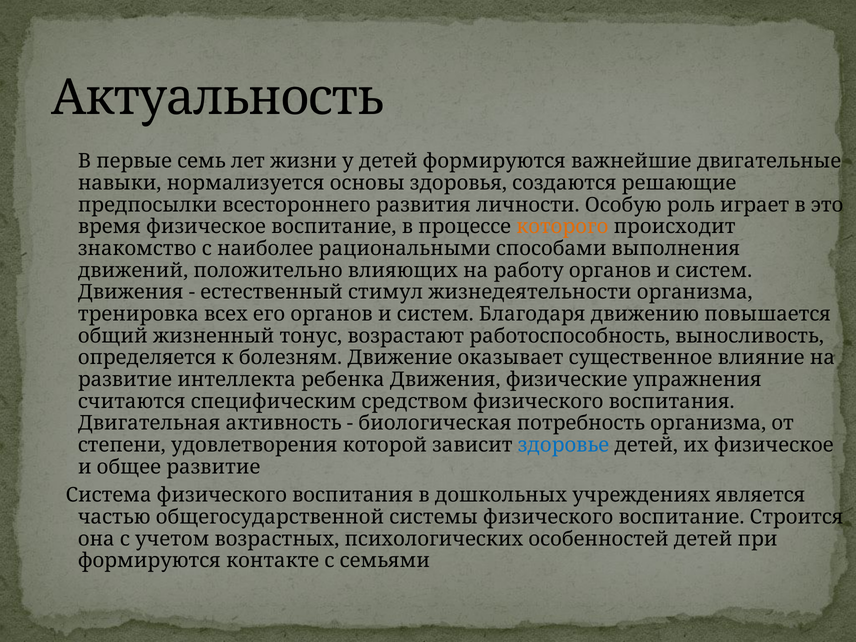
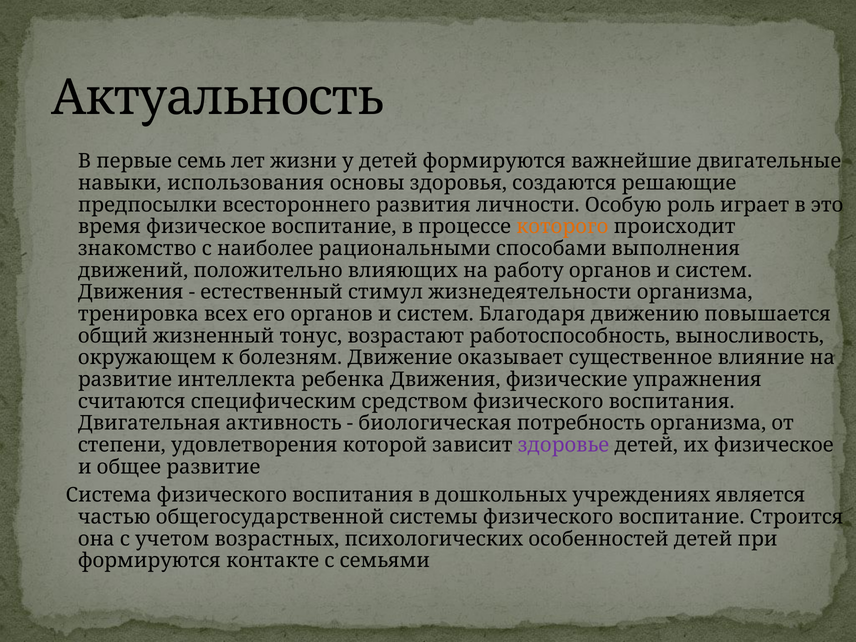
нормализуется: нормализуется -> использования
определяется: определяется -> окружающем
здоровье colour: blue -> purple
